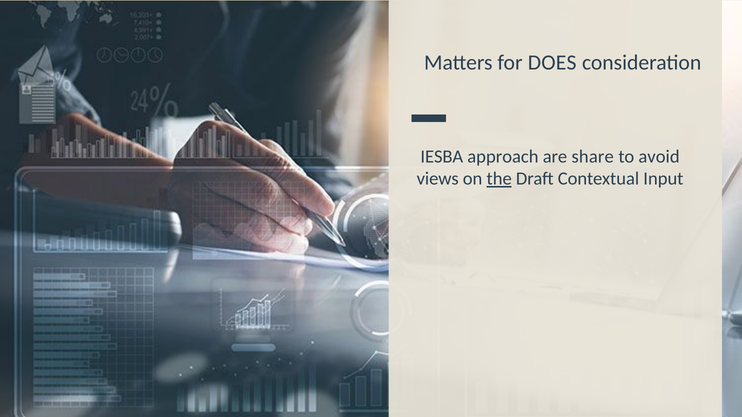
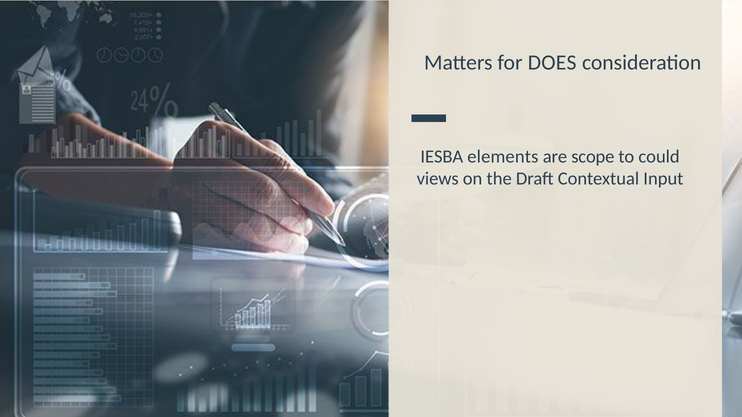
approach: approach -> elements
share: share -> scope
avoid: avoid -> could
the underline: present -> none
